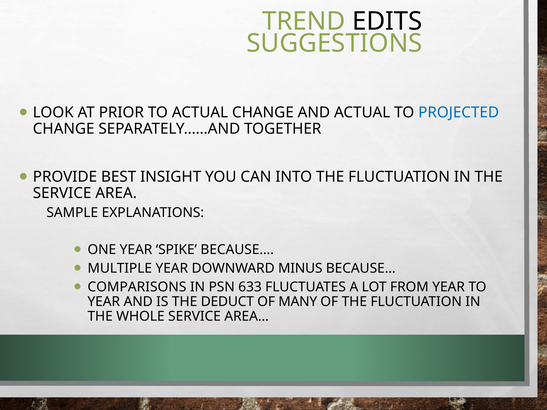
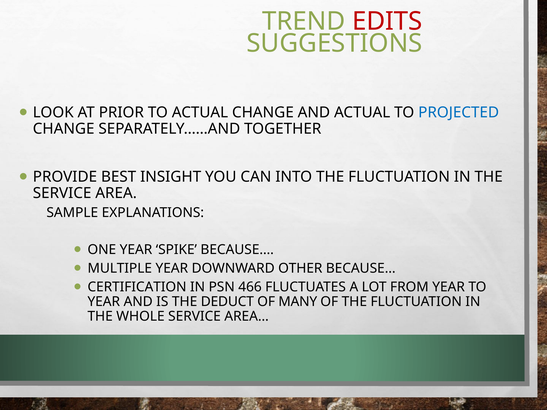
EDITS colour: black -> red
MINUS: MINUS -> OTHER
COMPARISONS: COMPARISONS -> CERTIFICATION
633: 633 -> 466
